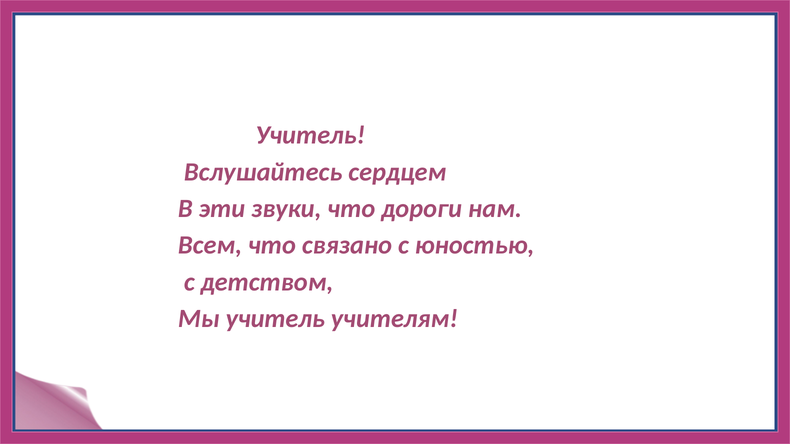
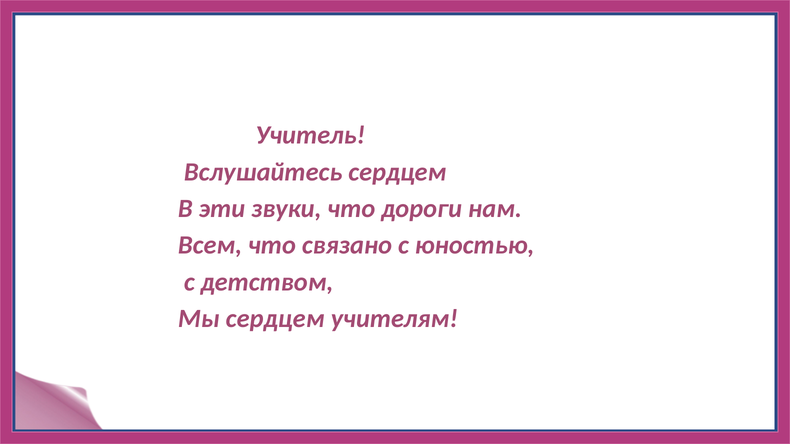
Мы учитель: учитель -> сердцем
